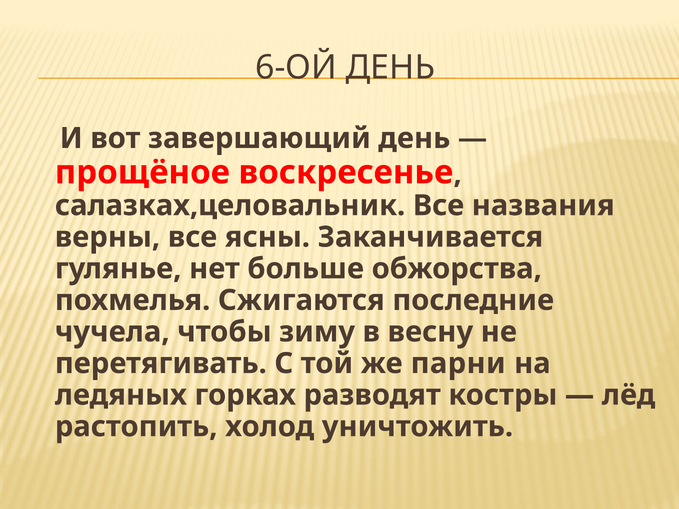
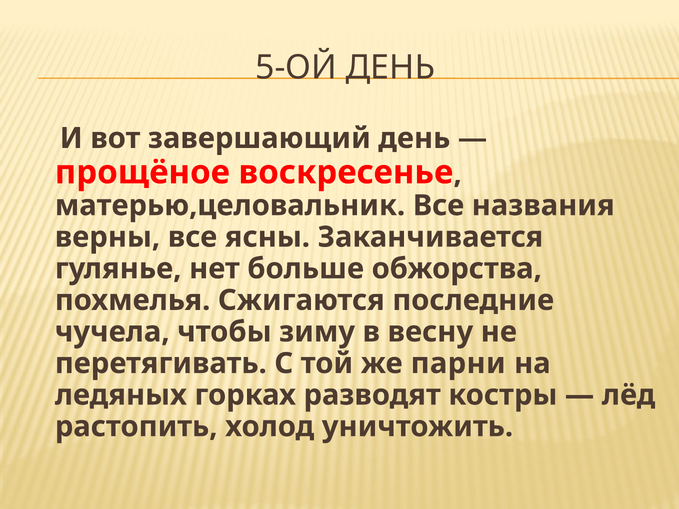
6-ОЙ: 6-ОЙ -> 5-ОЙ
салазках,целовальник: салазках,целовальник -> матерью,целовальник
